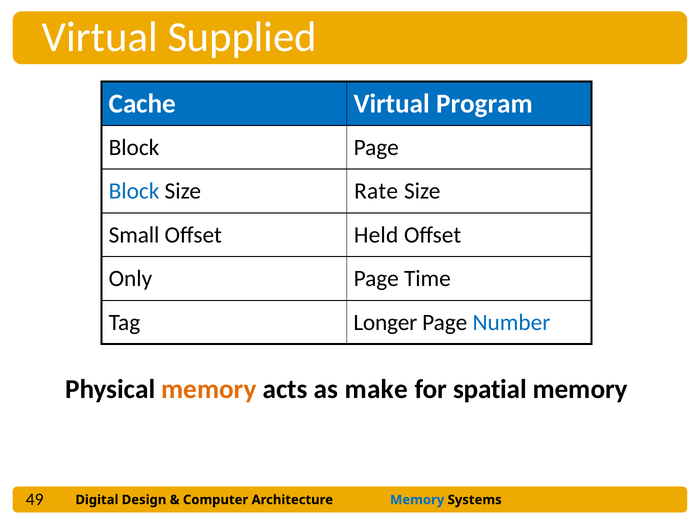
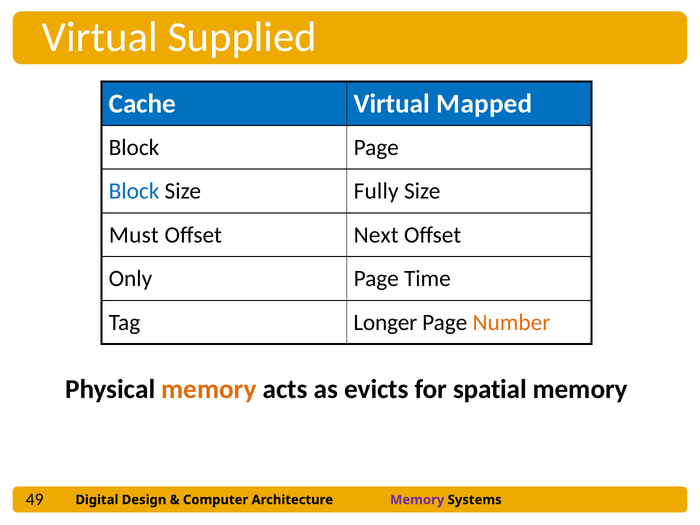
Program: Program -> Mapped
Rate: Rate -> Fully
Small: Small -> Must
Held: Held -> Next
Number colour: blue -> orange
make: make -> evicts
Memory at (417, 500) colour: blue -> purple
